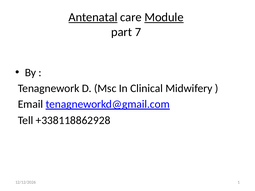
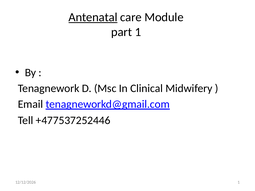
Module underline: present -> none
part 7: 7 -> 1
+338118862928: +338118862928 -> +477537252446
